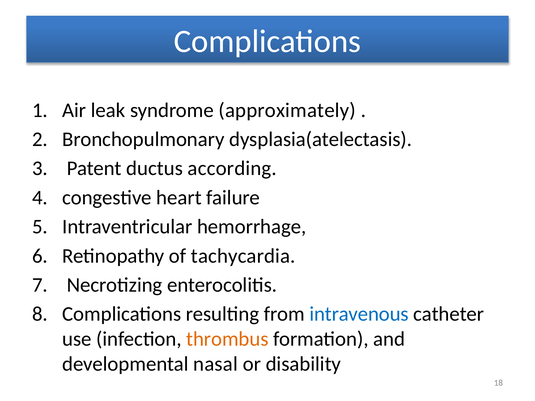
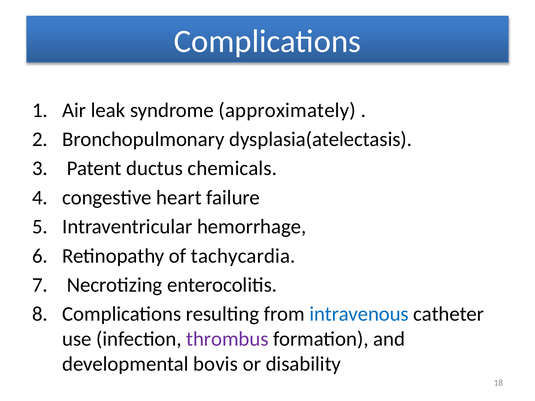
according: according -> chemicals
thrombus colour: orange -> purple
nasal: nasal -> bovis
